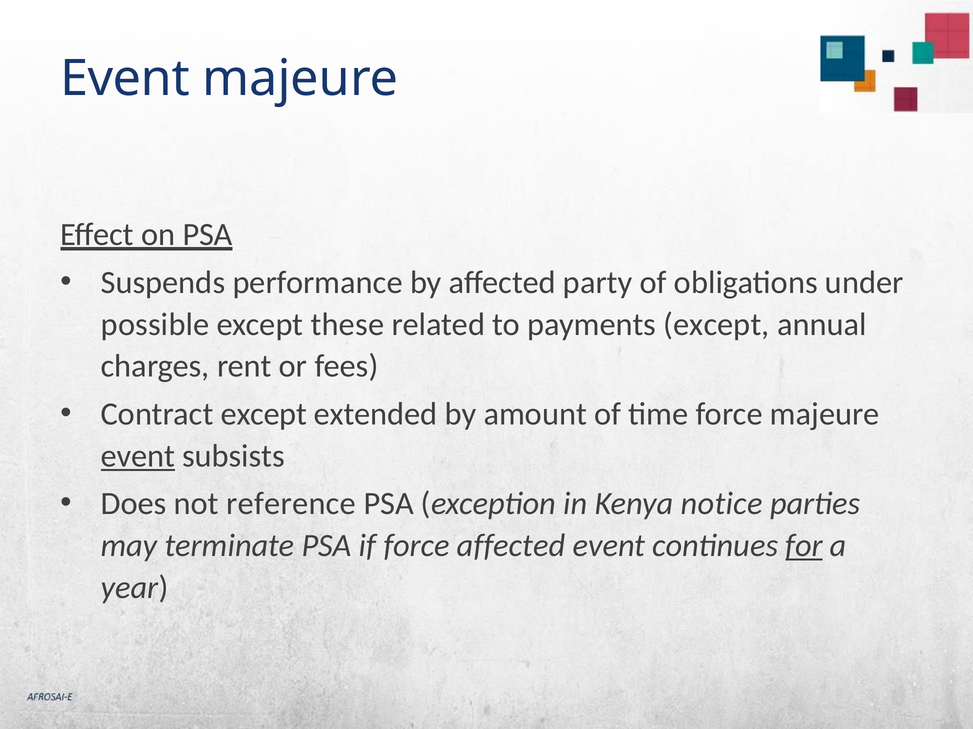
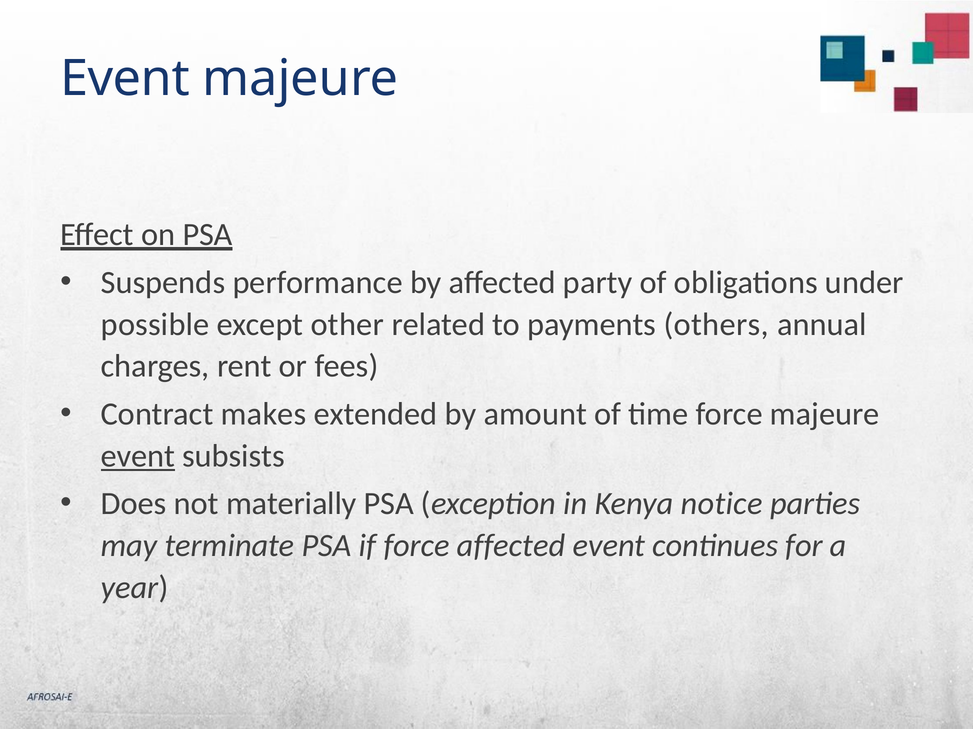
these: these -> other
payments except: except -> others
Contract except: except -> makes
reference: reference -> materially
for underline: present -> none
